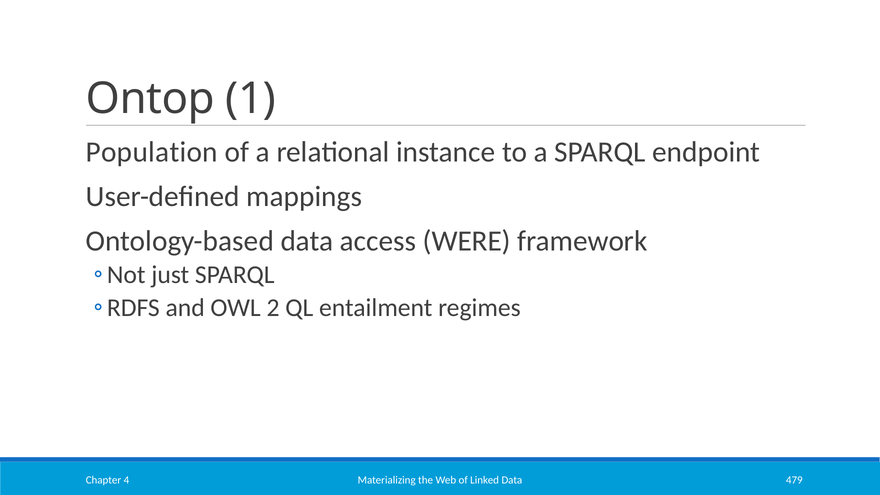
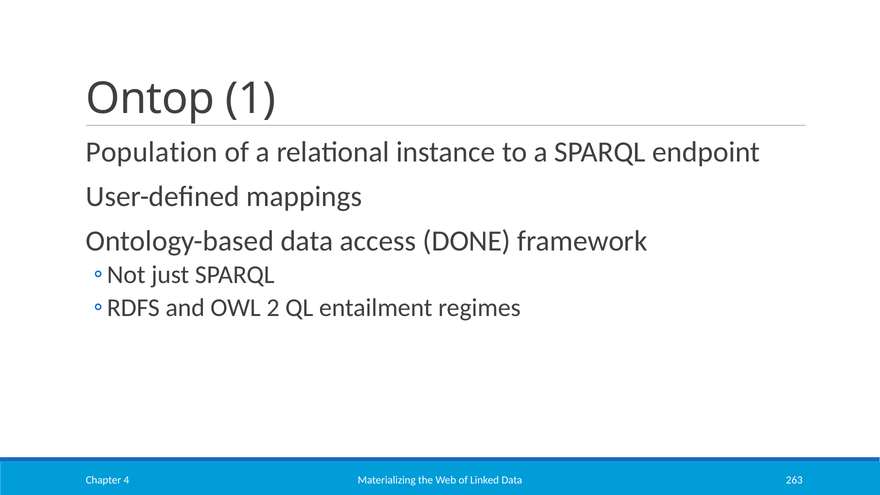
WERE: WERE -> DONE
479: 479 -> 263
